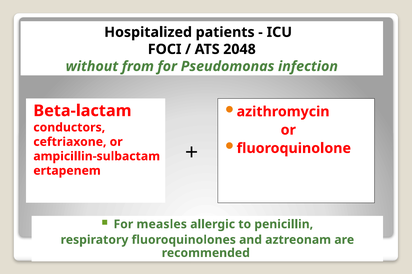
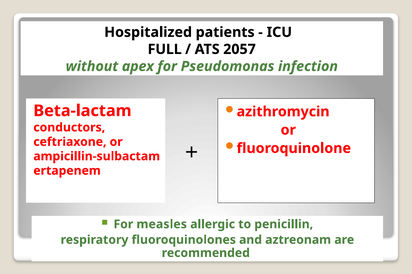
FOCI: FOCI -> FULL
2048: 2048 -> 2057
from: from -> apex
